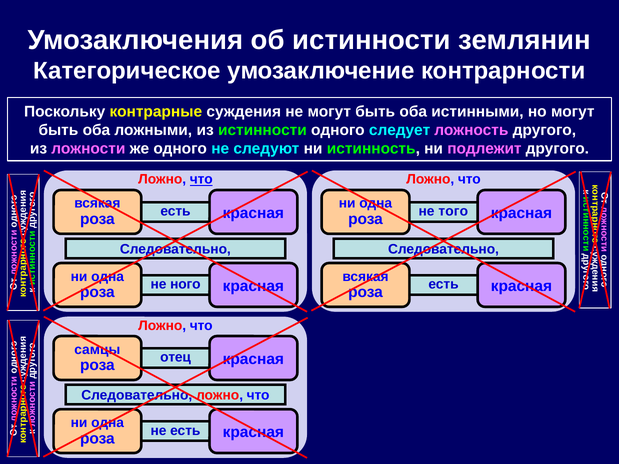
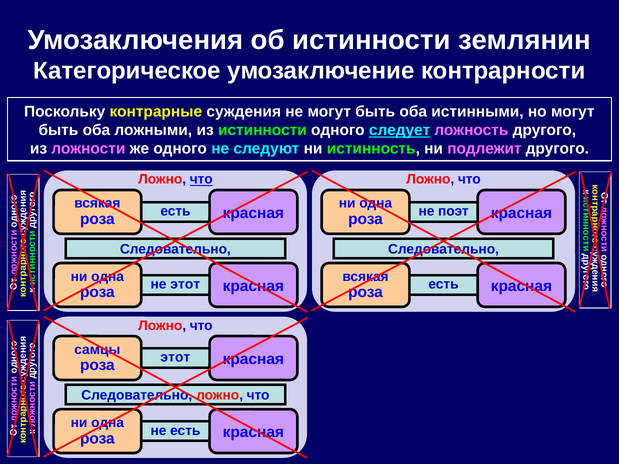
следует underline: none -> present
того: того -> поэт
не ного: ного -> этот
отец at (176, 358): отец -> этот
